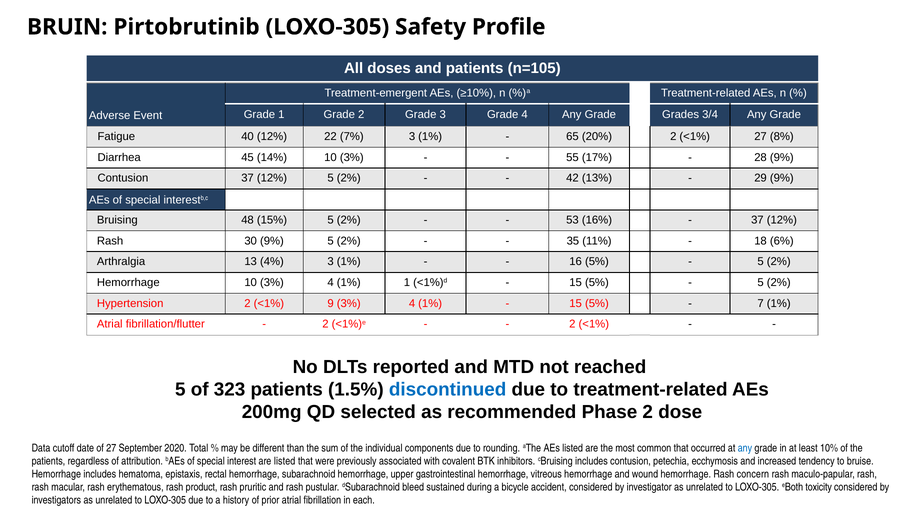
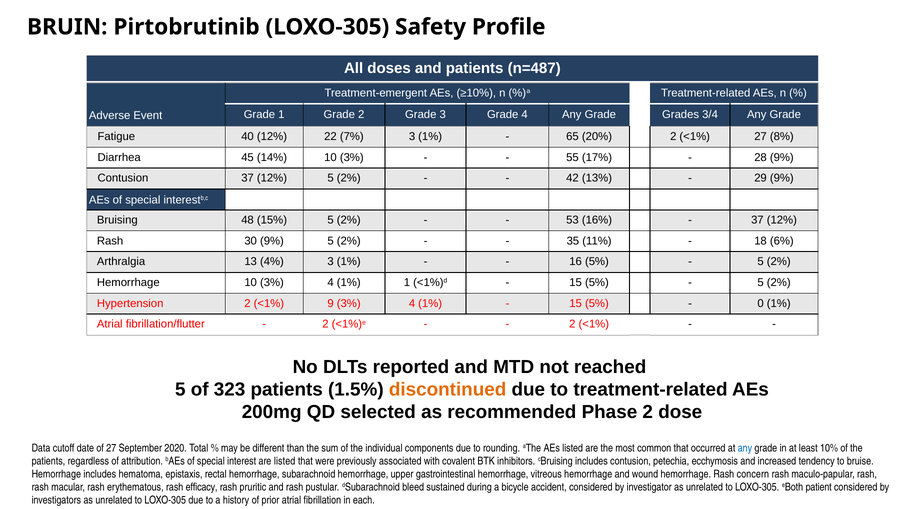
n=105: n=105 -> n=487
7: 7 -> 0
discontinued colour: blue -> orange
product: product -> efficacy
toxicity: toxicity -> patient
